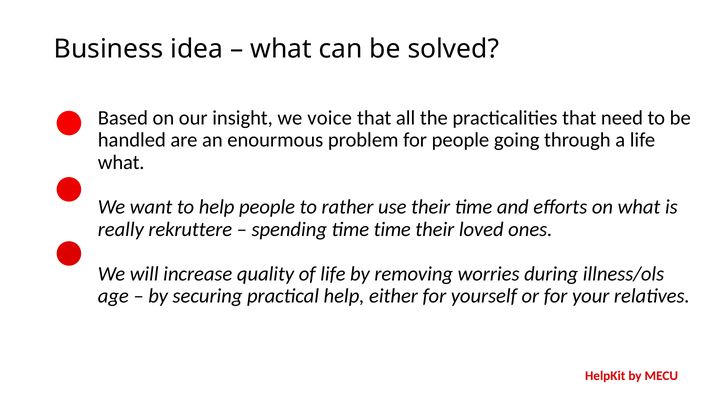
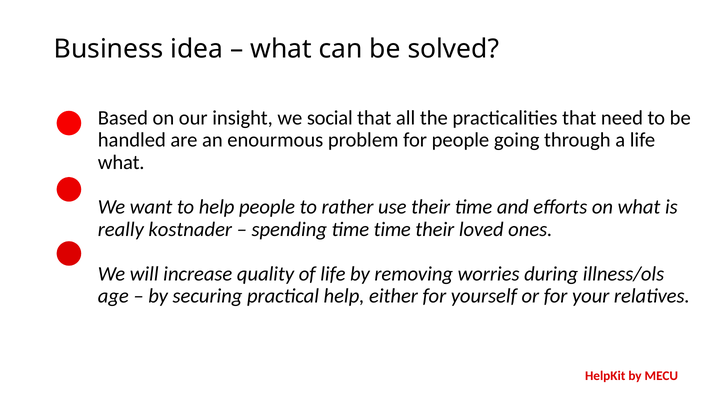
voice: voice -> social
rekruttere: rekruttere -> kostnader
